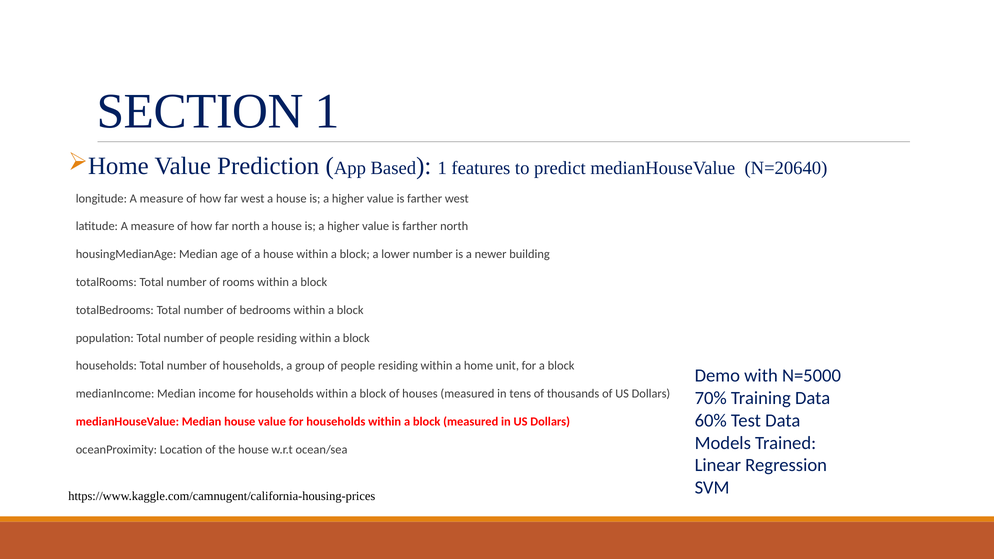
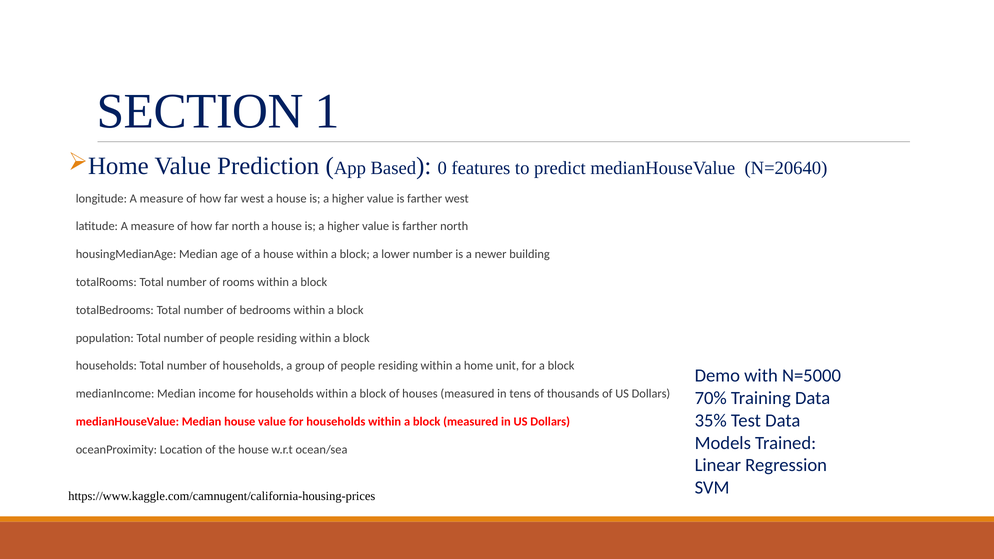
1 at (442, 168): 1 -> 0
60%: 60% -> 35%
